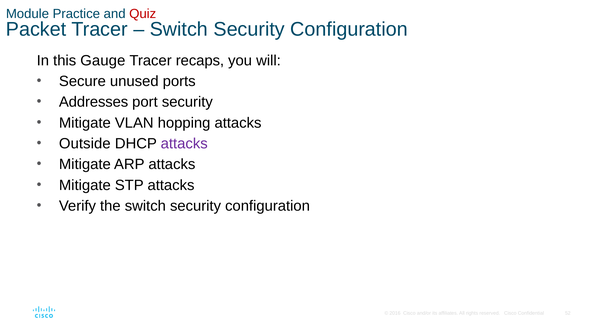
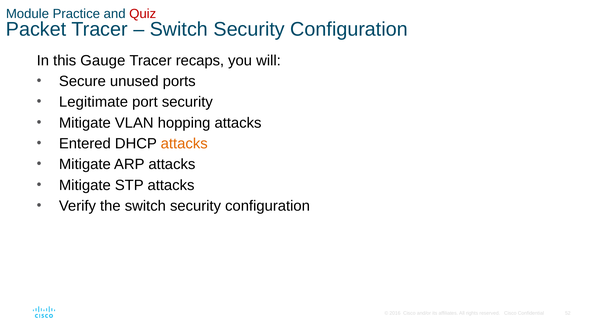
Addresses: Addresses -> Legitimate
Outside: Outside -> Entered
attacks at (184, 143) colour: purple -> orange
